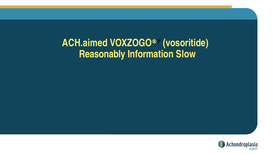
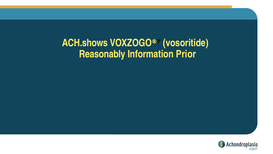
ACH.aimed: ACH.aimed -> ACH.shows
Slow: Slow -> Prior
